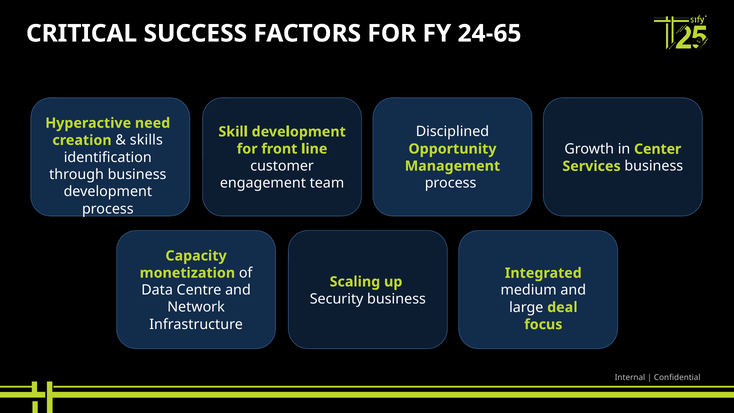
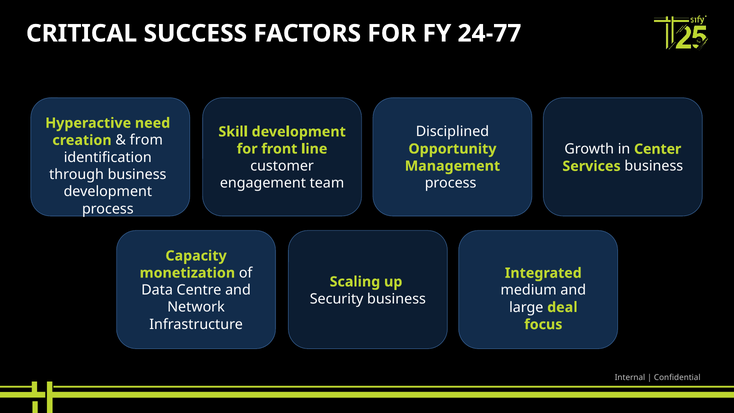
24-65: 24-65 -> 24-77
skills: skills -> from
